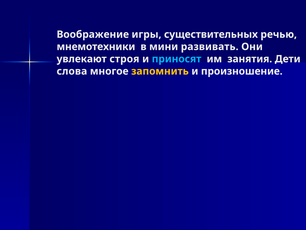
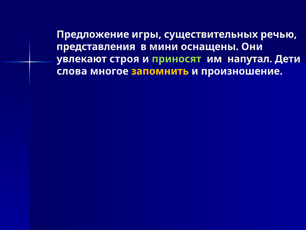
Воображение: Воображение -> Предложение
мнемотехники: мнемотехники -> представления
развивать: развивать -> оснащены
приносят colour: light blue -> light green
занятия: занятия -> напутал
